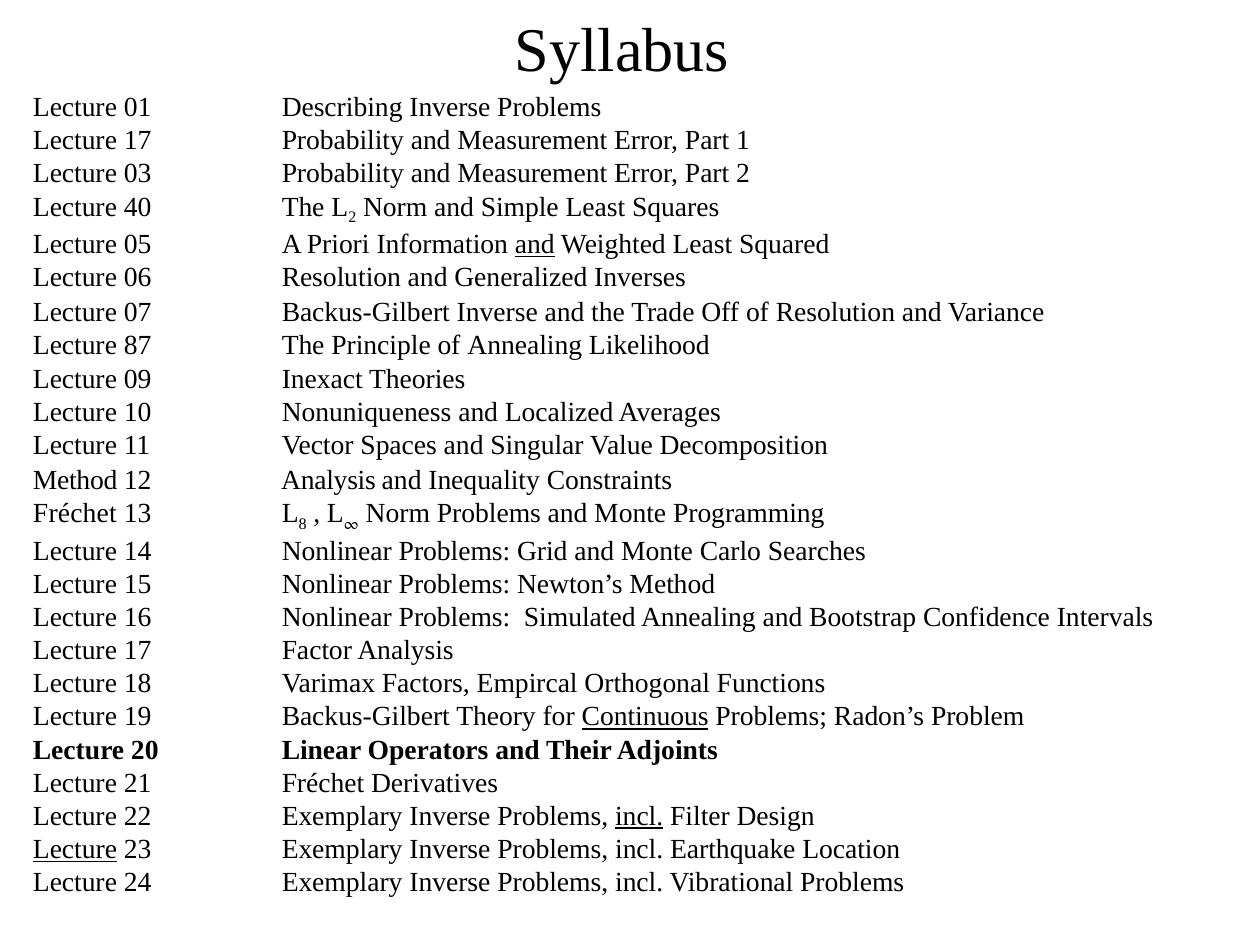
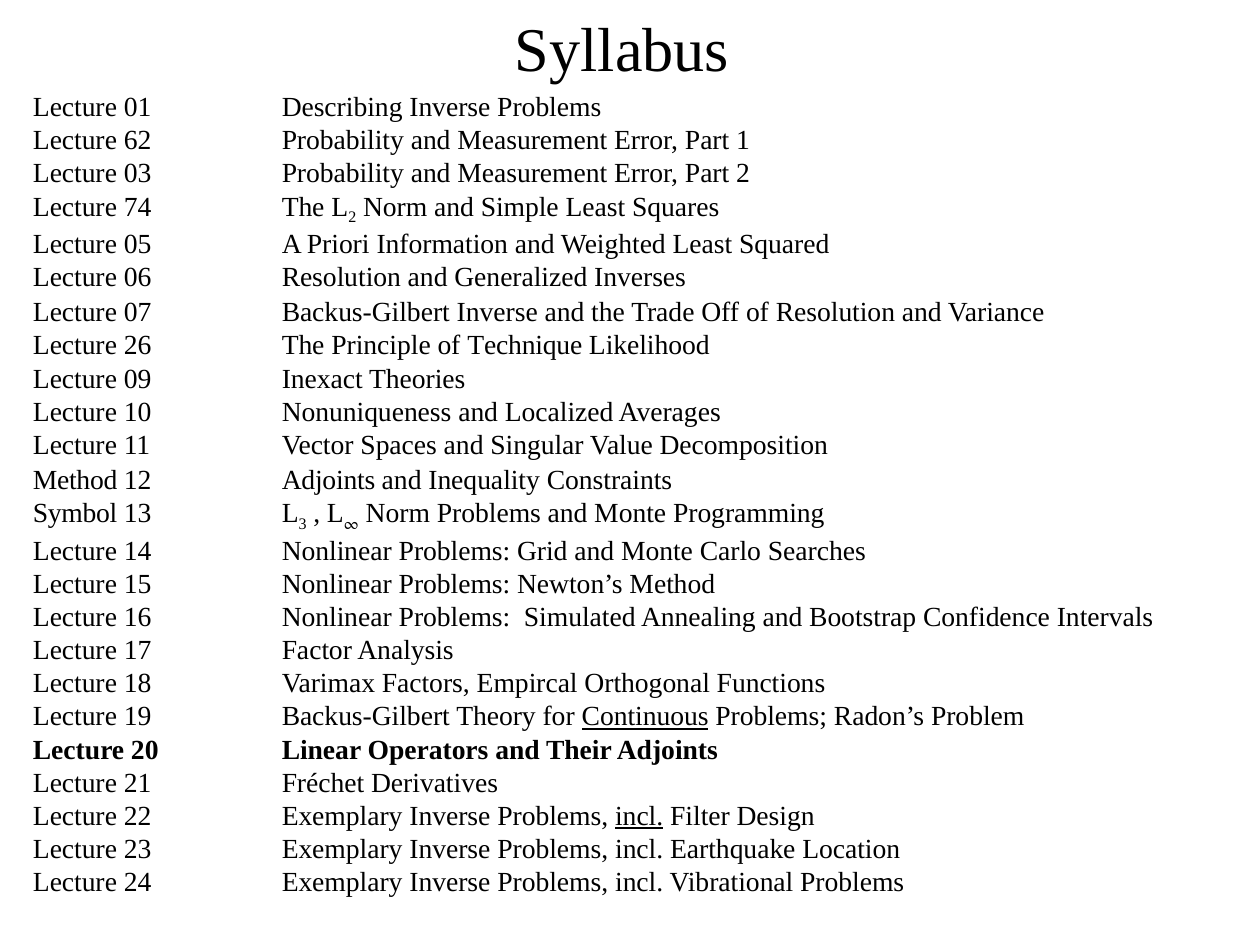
17 at (138, 141): 17 -> 62
40: 40 -> 74
and at (535, 245) underline: present -> none
87: 87 -> 26
of Annealing: Annealing -> Technique
12 Analysis: Analysis -> Adjoints
Fréchet at (75, 513): Fréchet -> Symbol
8: 8 -> 3
Lecture at (75, 849) underline: present -> none
